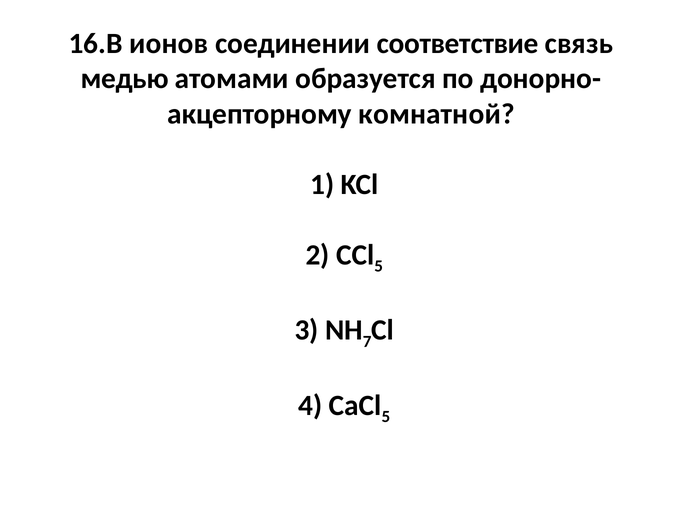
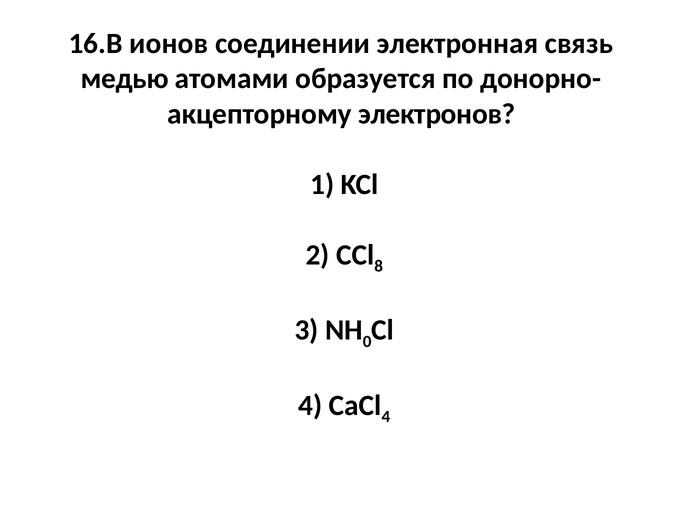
соответствие: соответствие -> электронная
комнатной: комнатной -> электронов
5 at (379, 266): 5 -> 8
7: 7 -> 0
5 at (386, 417): 5 -> 4
